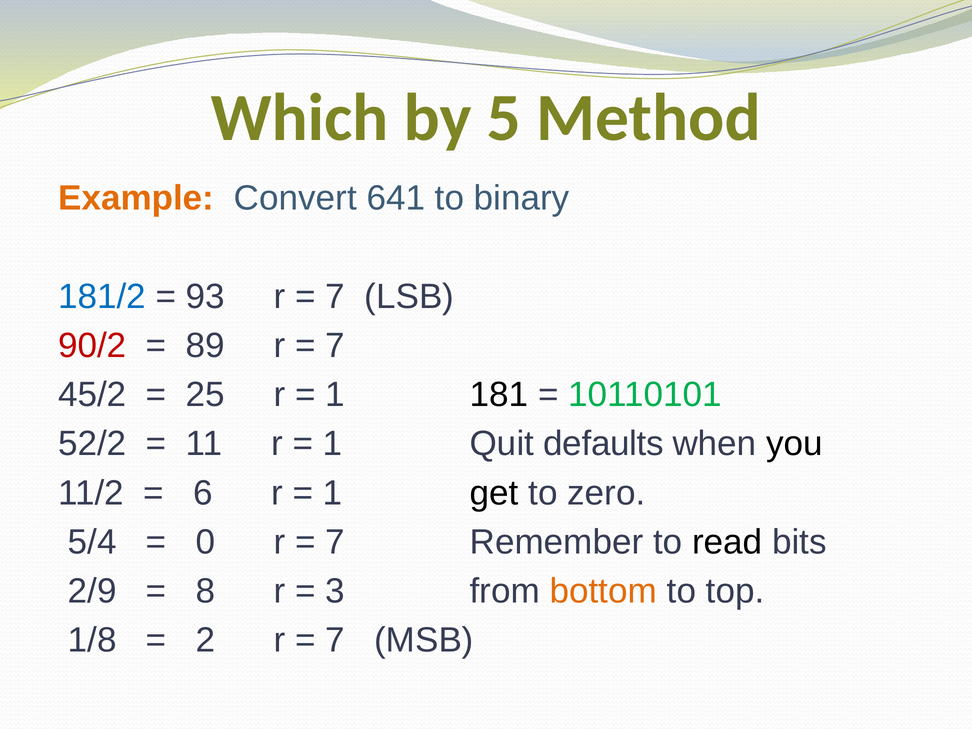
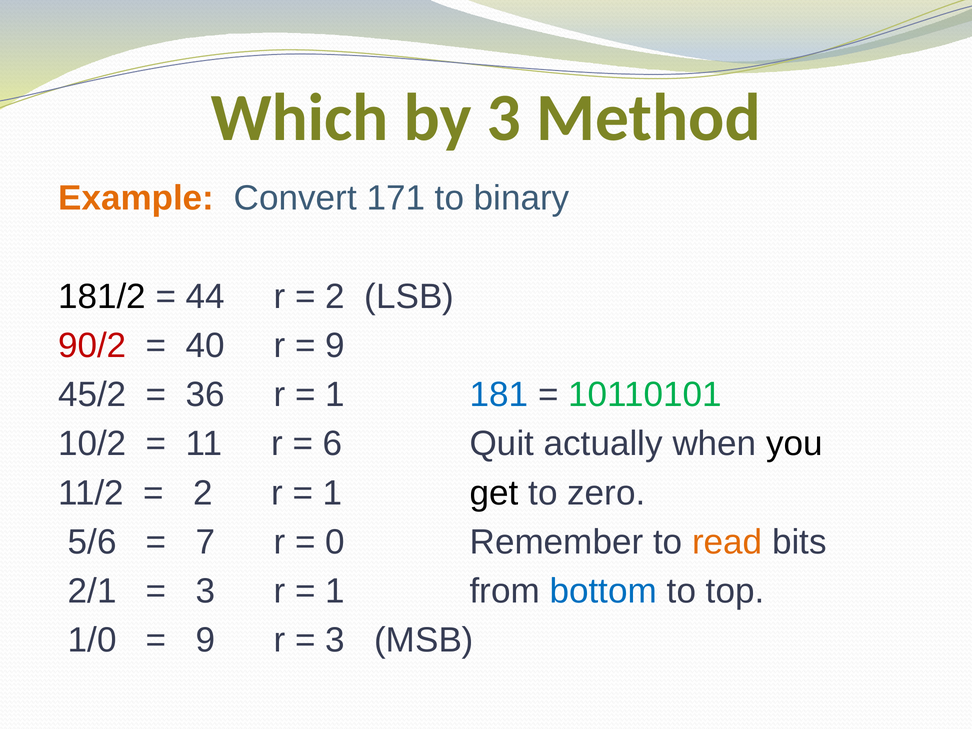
by 5: 5 -> 3
641: 641 -> 171
181/2 colour: blue -> black
93: 93 -> 44
7 at (335, 297): 7 -> 2
89: 89 -> 40
7 at (335, 346): 7 -> 9
25: 25 -> 36
181 colour: black -> blue
52/2: 52/2 -> 10/2
1 at (333, 444): 1 -> 6
defaults: defaults -> actually
6 at (203, 493): 6 -> 2
5/4: 5/4 -> 5/6
0: 0 -> 7
7 at (335, 542): 7 -> 0
read colour: black -> orange
2/9: 2/9 -> 2/1
8 at (205, 591): 8 -> 3
3 at (335, 591): 3 -> 1
bottom colour: orange -> blue
1/8: 1/8 -> 1/0
2 at (205, 640): 2 -> 9
7 at (335, 640): 7 -> 3
